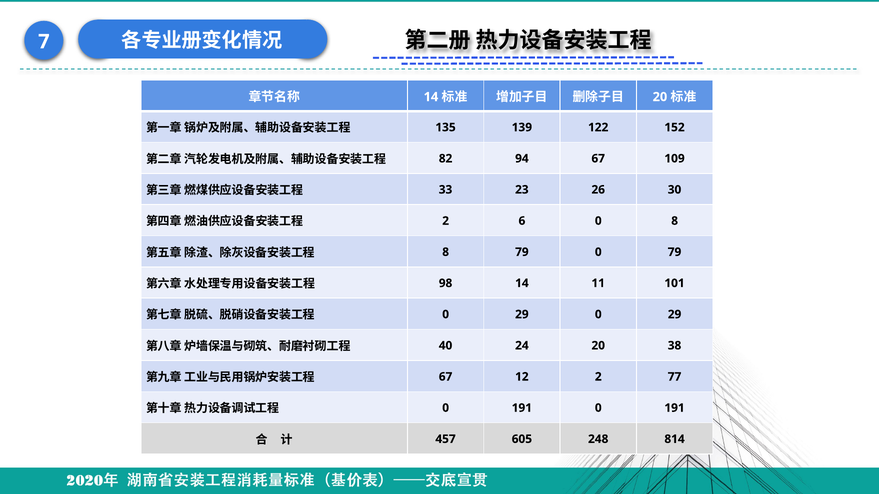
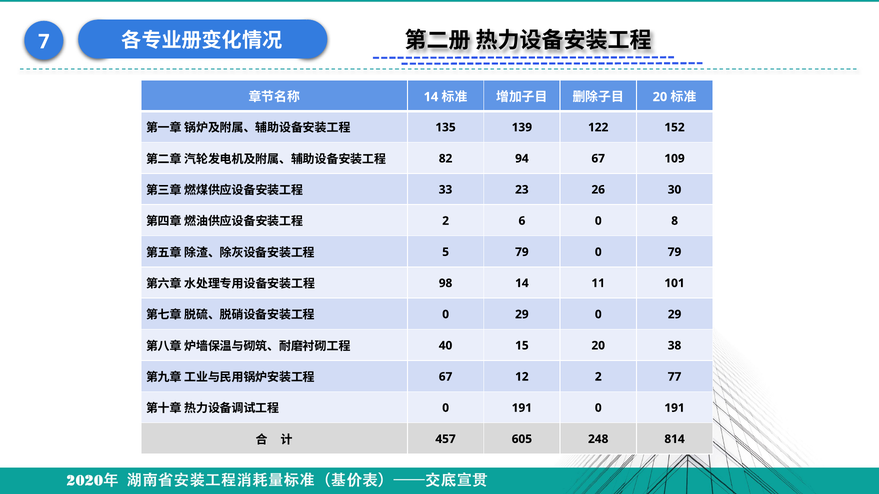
8 at (446, 252): 8 -> 5
24: 24 -> 15
